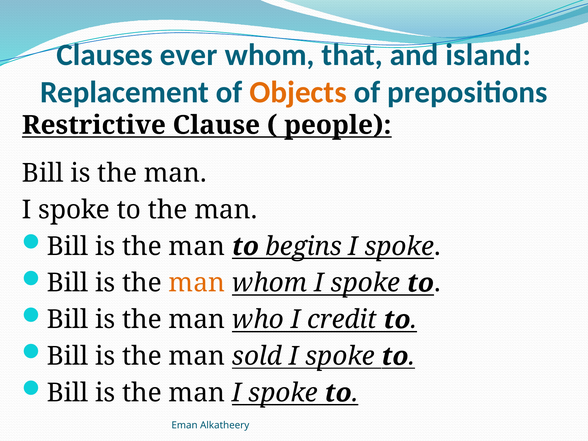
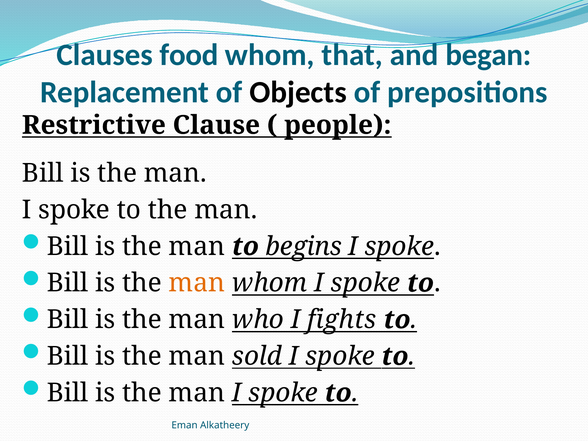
ever: ever -> food
island: island -> began
Objects colour: orange -> black
credit: credit -> fights
